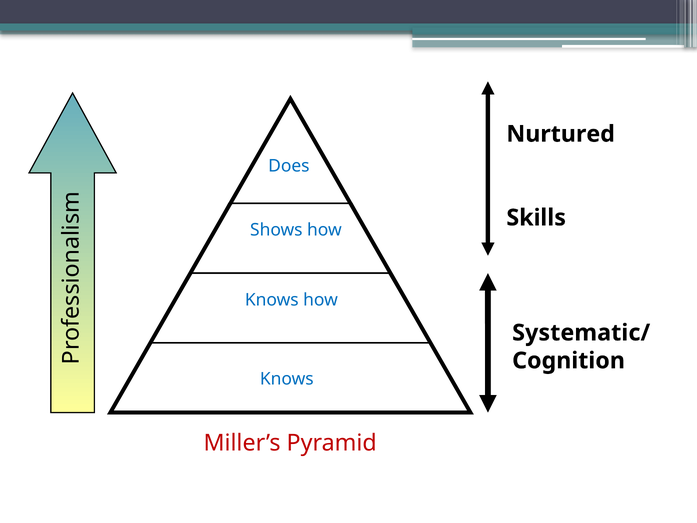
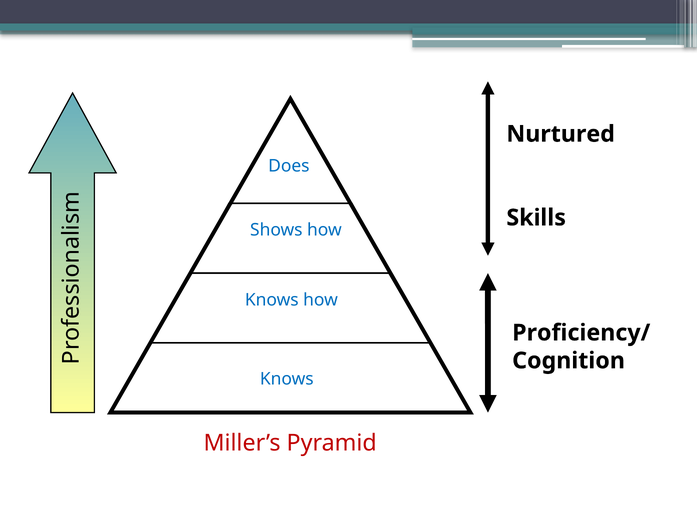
Systematic/: Systematic/ -> Proficiency/
